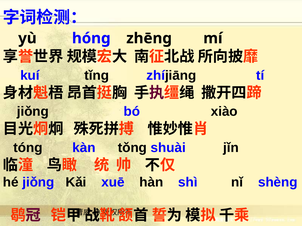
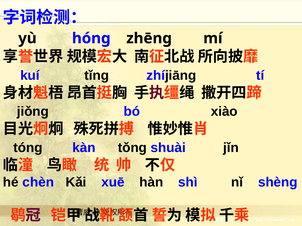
hé jiǒng: jiǒng -> chèn
